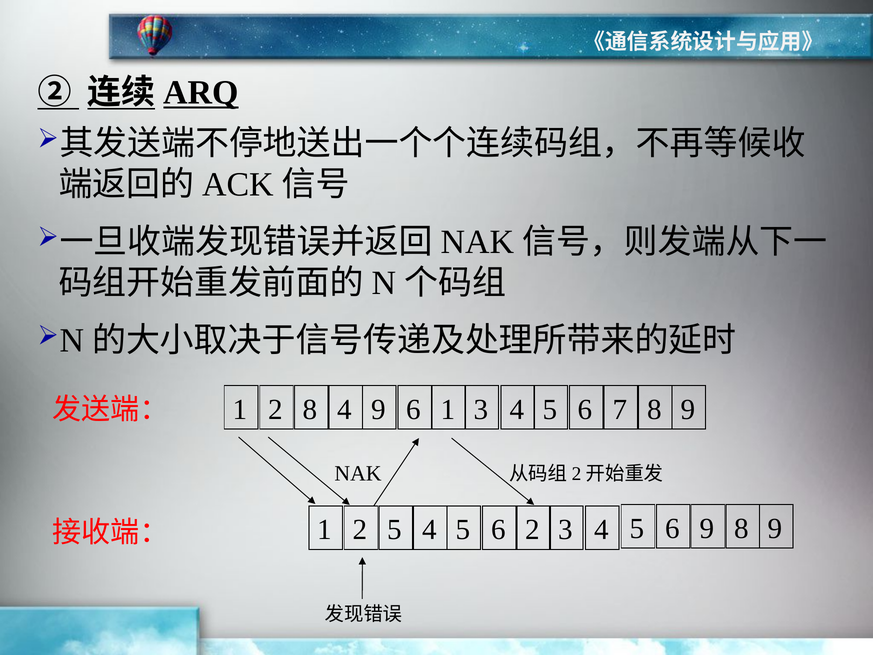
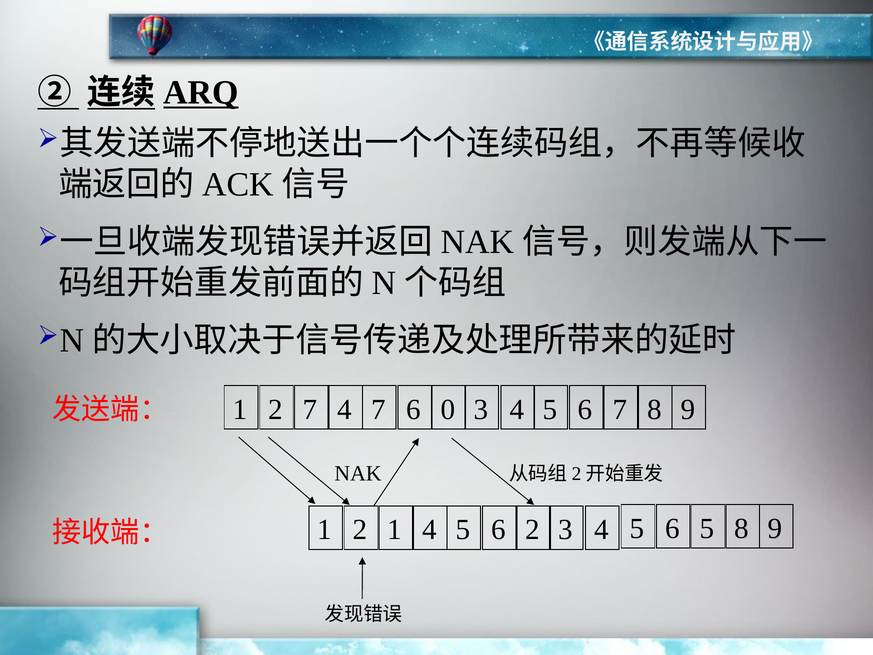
2 8: 8 -> 7
4 9: 9 -> 7
6 1: 1 -> 0
6 9: 9 -> 5
2 5: 5 -> 1
